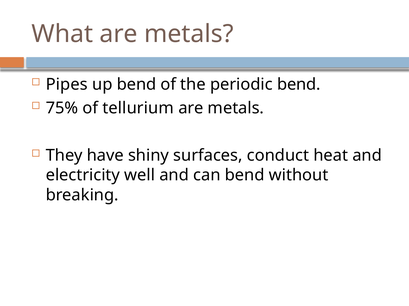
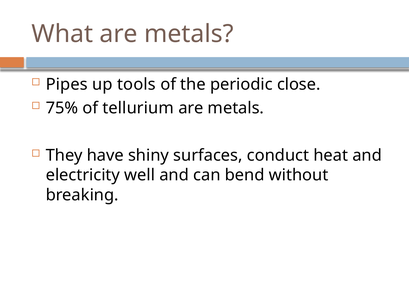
up bend: bend -> tools
periodic bend: bend -> close
